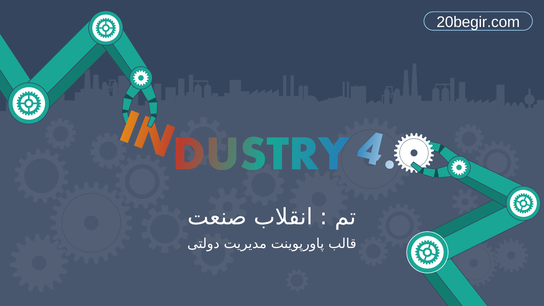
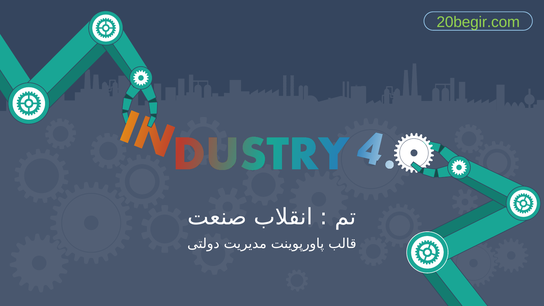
20begir.com colour: white -> light green
